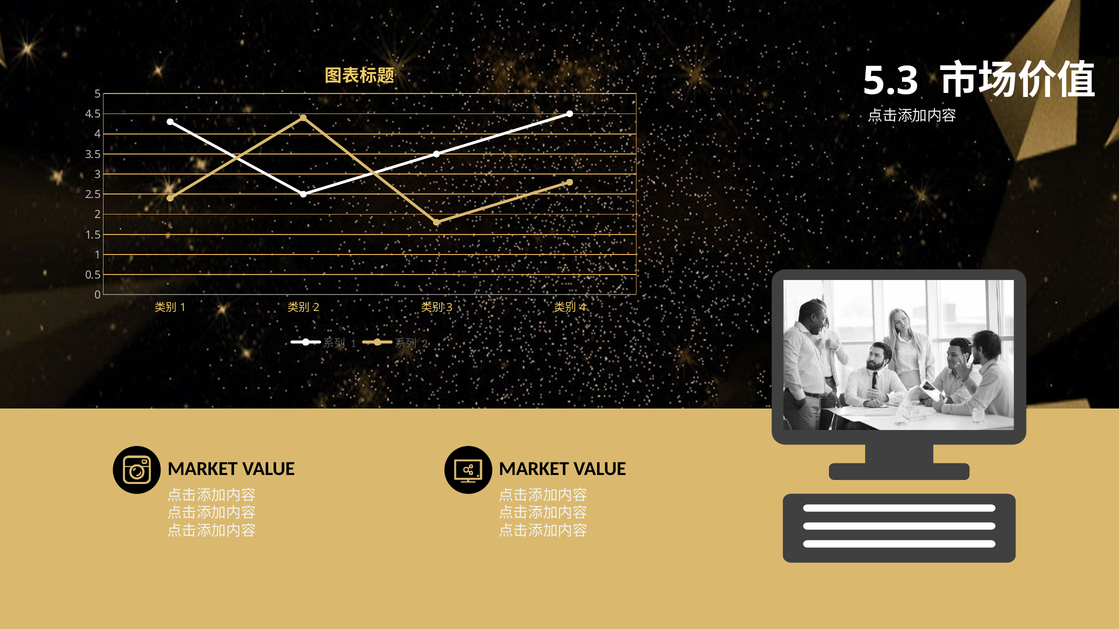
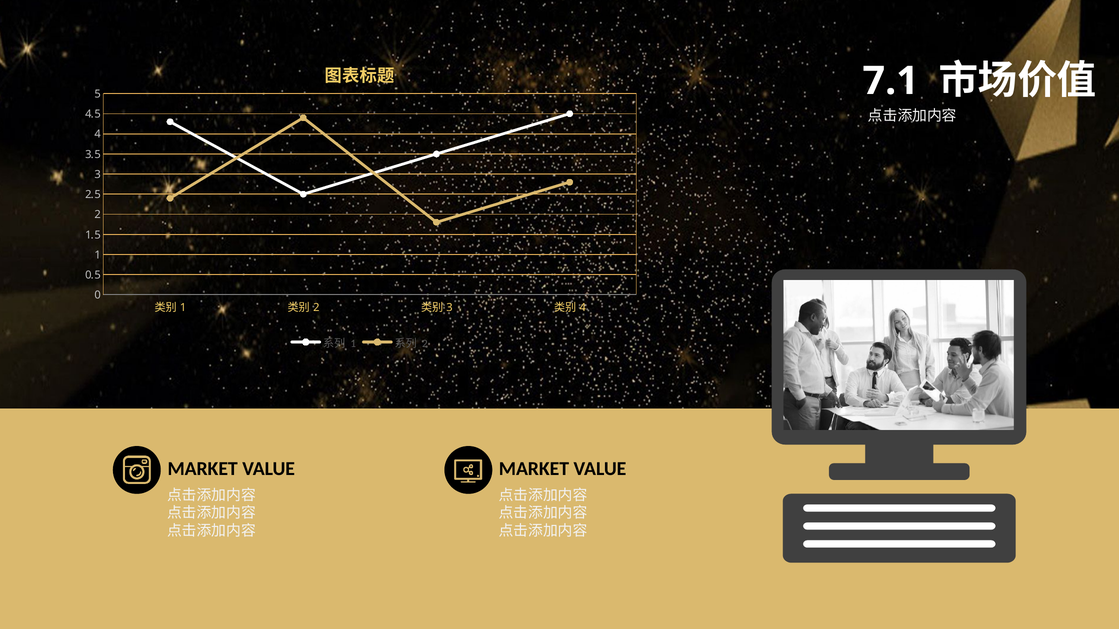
5.3: 5.3 -> 7.1
